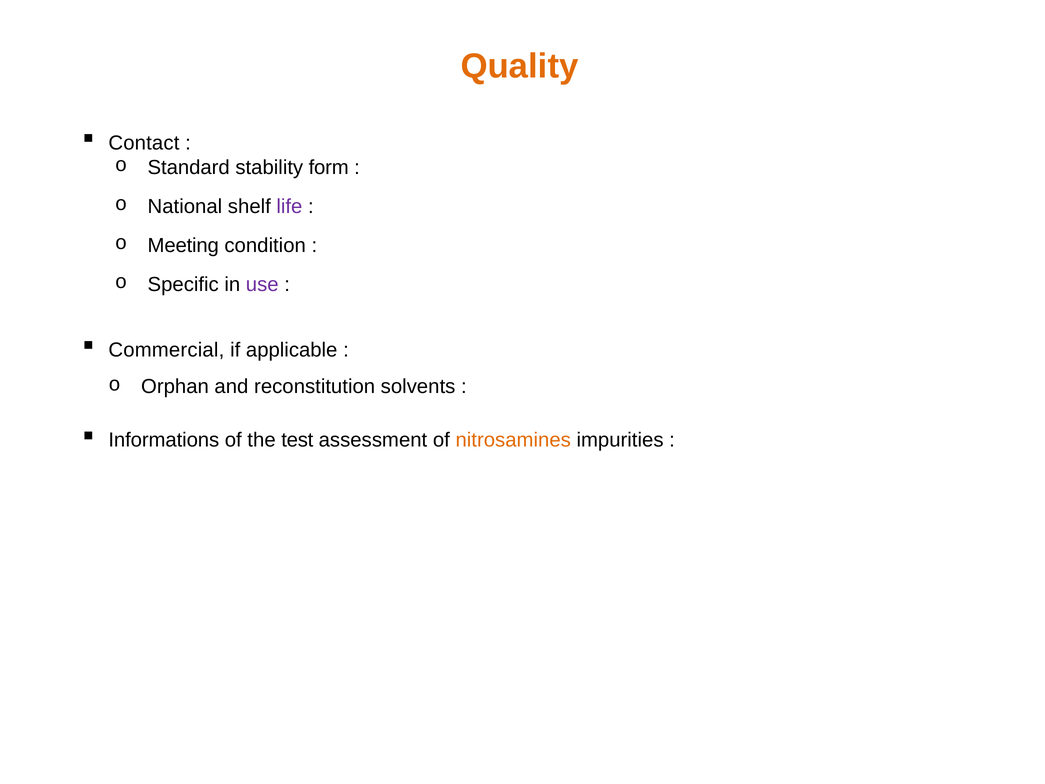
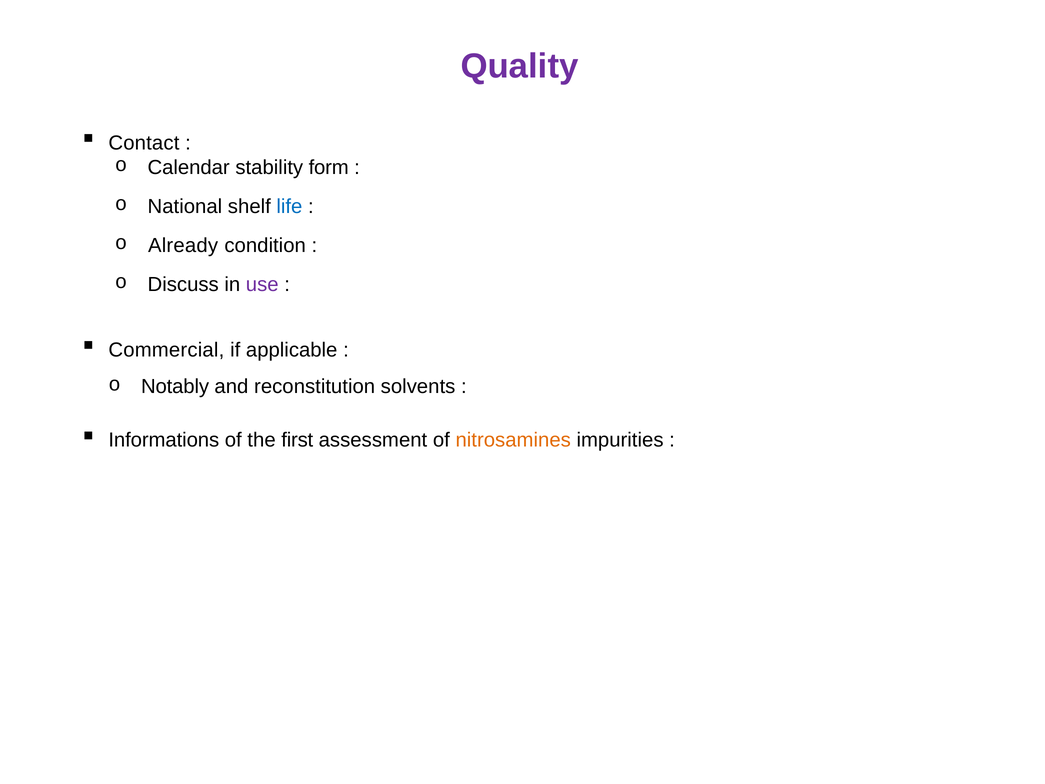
Quality colour: orange -> purple
Standard: Standard -> Calendar
life colour: purple -> blue
Meeting: Meeting -> Already
Specific: Specific -> Discuss
Orphan: Orphan -> Notably
test: test -> first
